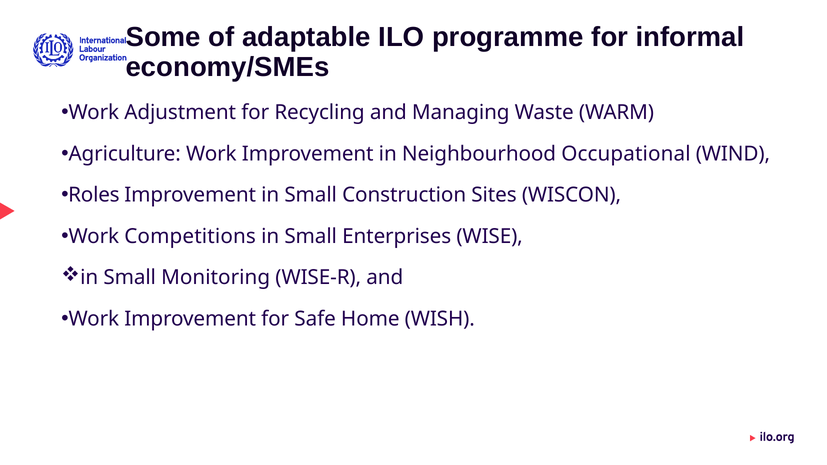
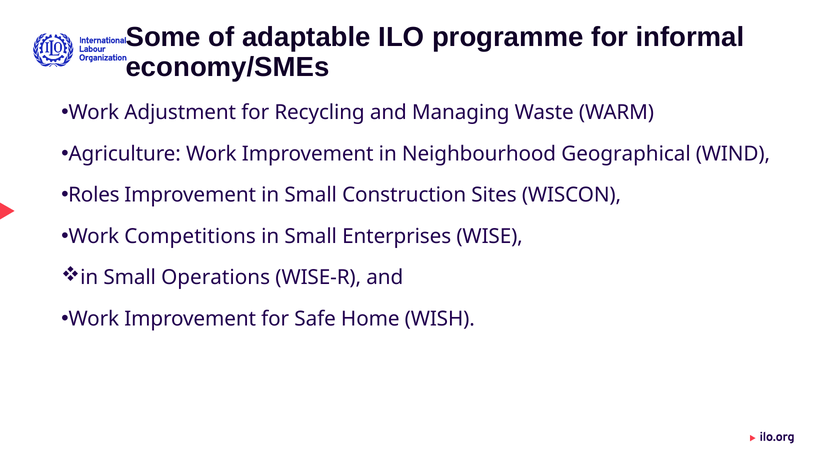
Occupational: Occupational -> Geographical
Monitoring: Monitoring -> Operations
